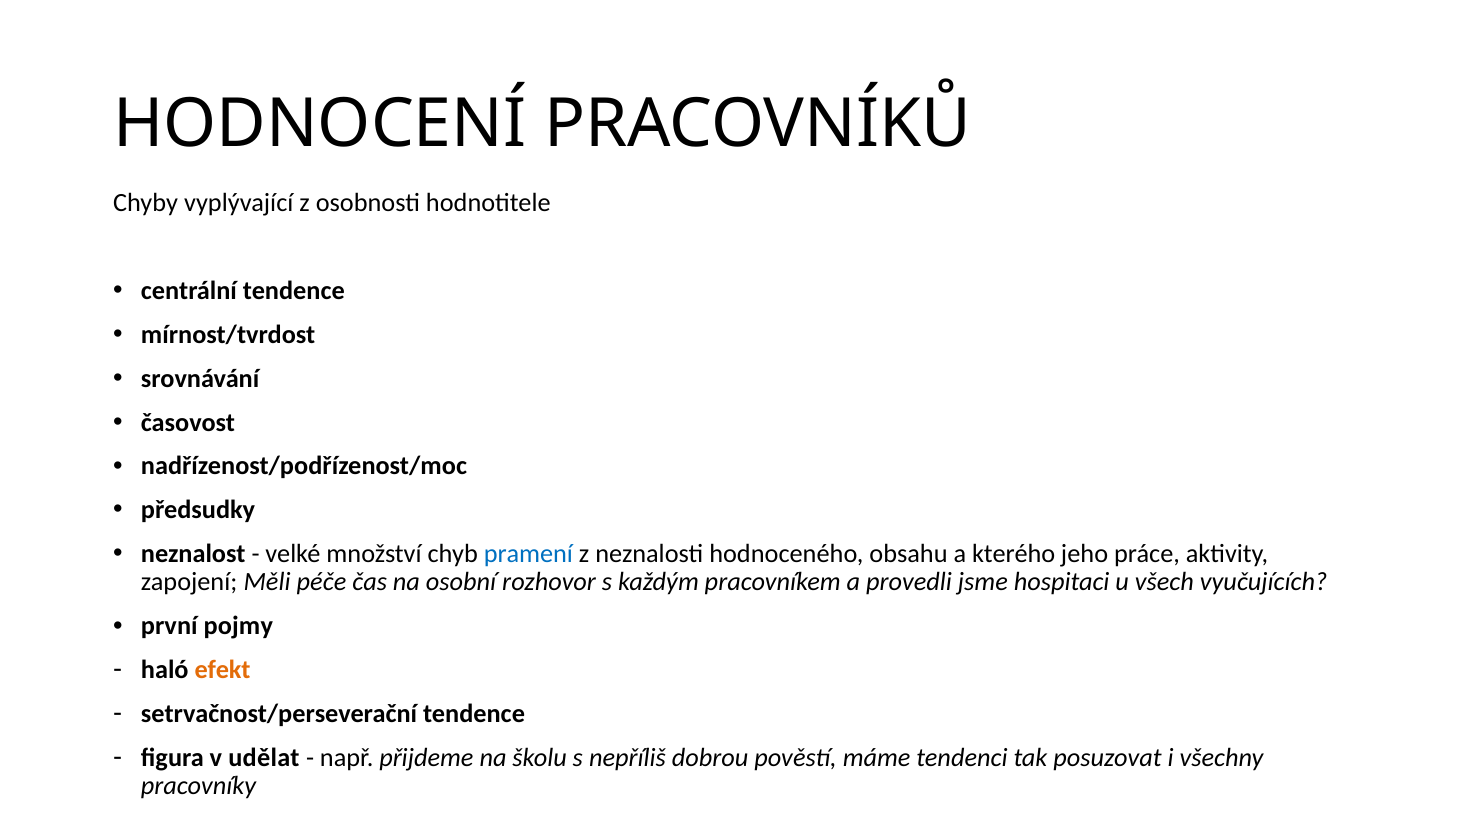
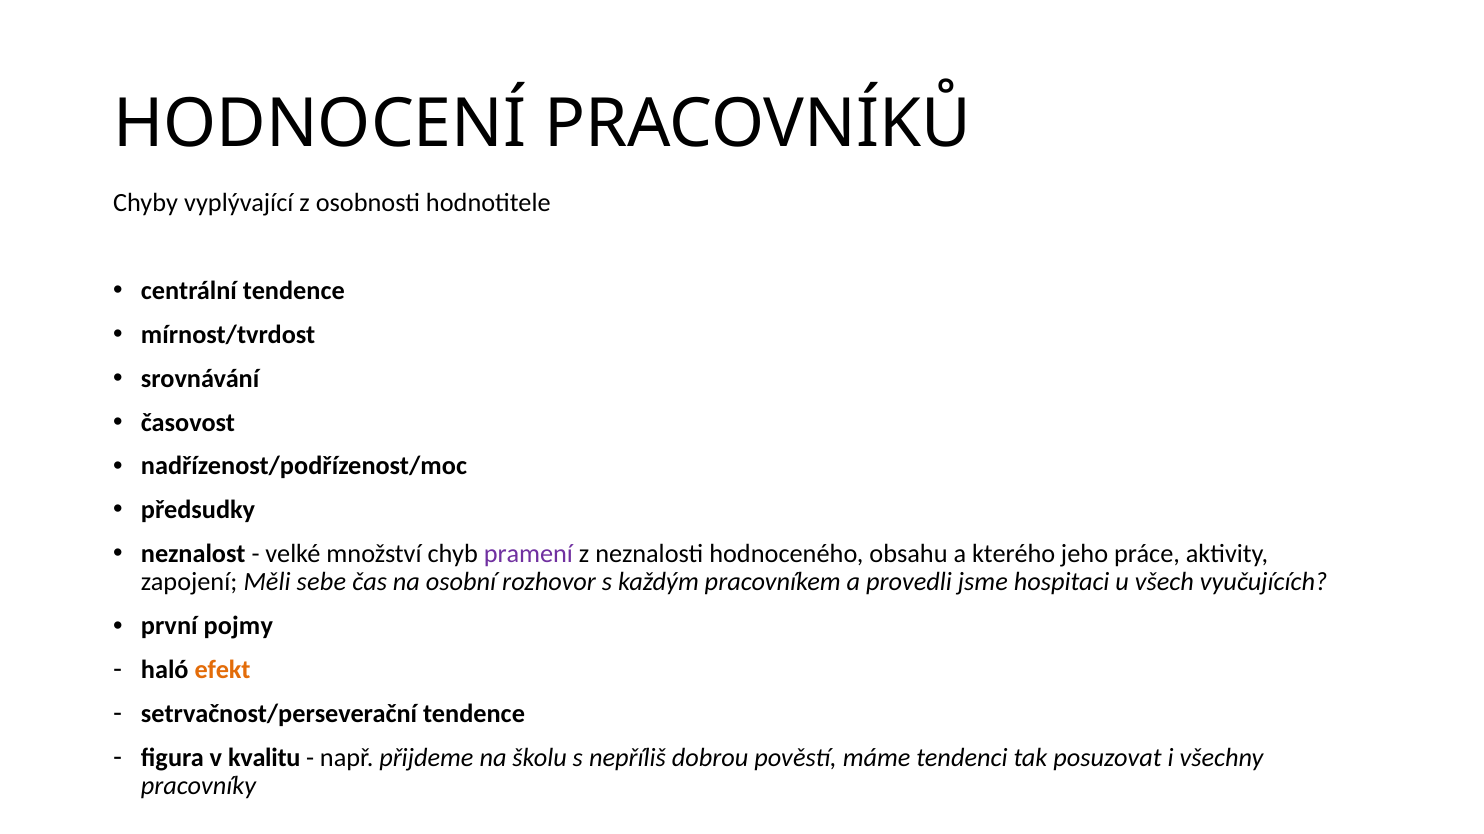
pramení colour: blue -> purple
péče: péče -> sebe
udělat: udělat -> kvalitu
